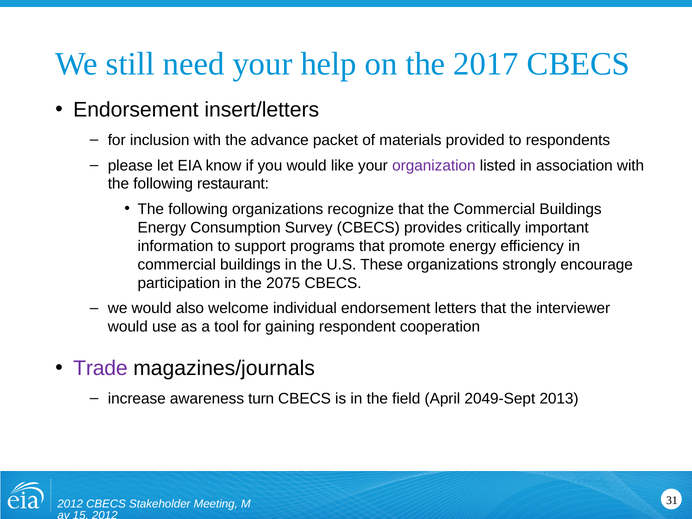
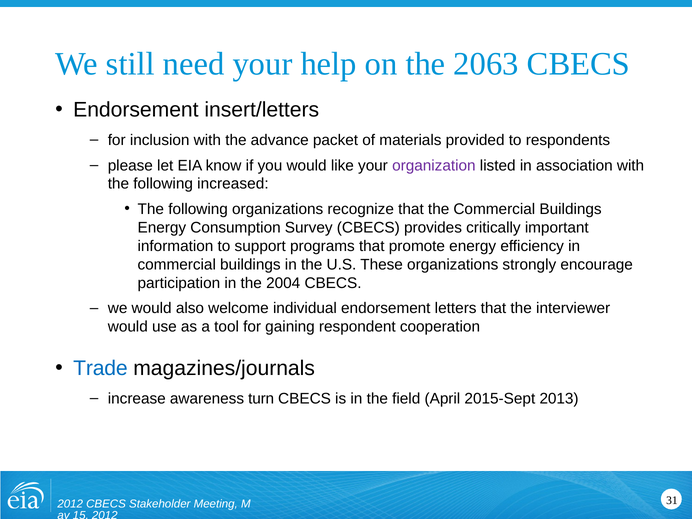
2017: 2017 -> 2063
restaurant: restaurant -> increased
2075: 2075 -> 2004
Trade colour: purple -> blue
2049-Sept: 2049-Sept -> 2015-Sept
